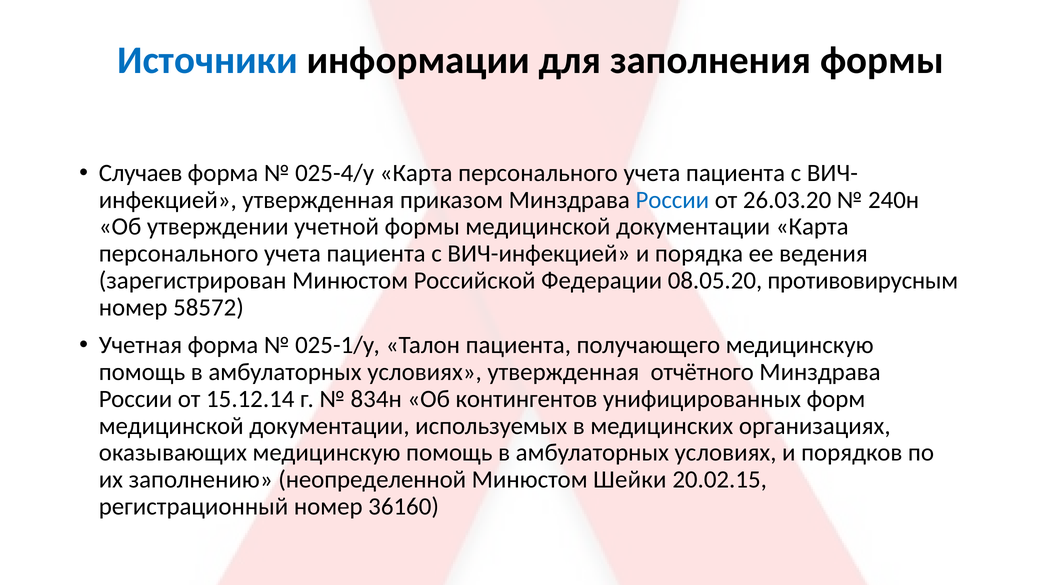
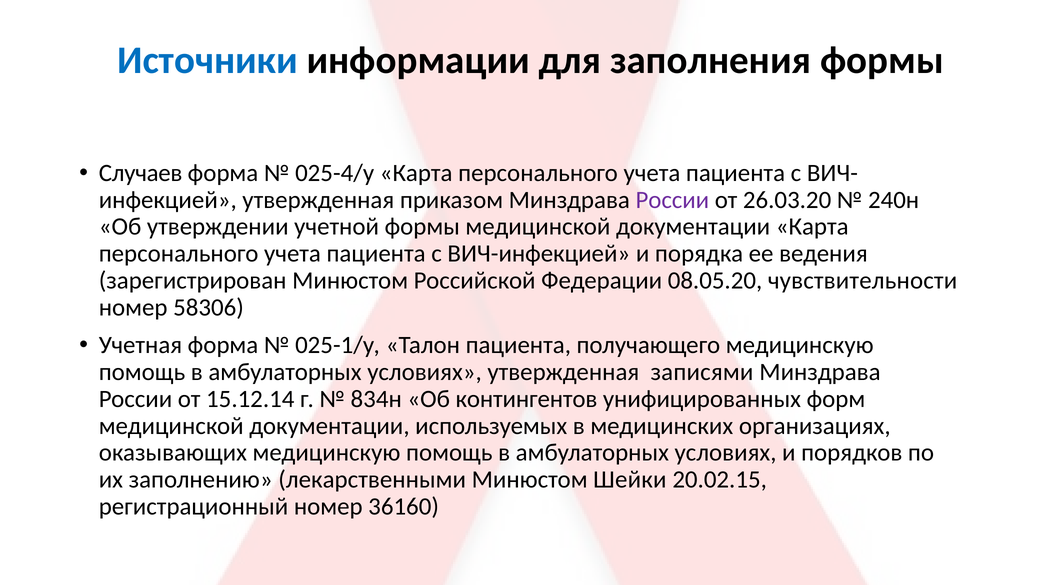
России at (672, 200) colour: blue -> purple
противовирусным: противовирусным -> чувствительности
58572: 58572 -> 58306
отчётного: отчётного -> записями
неопределенной: неопределенной -> лекарственными
